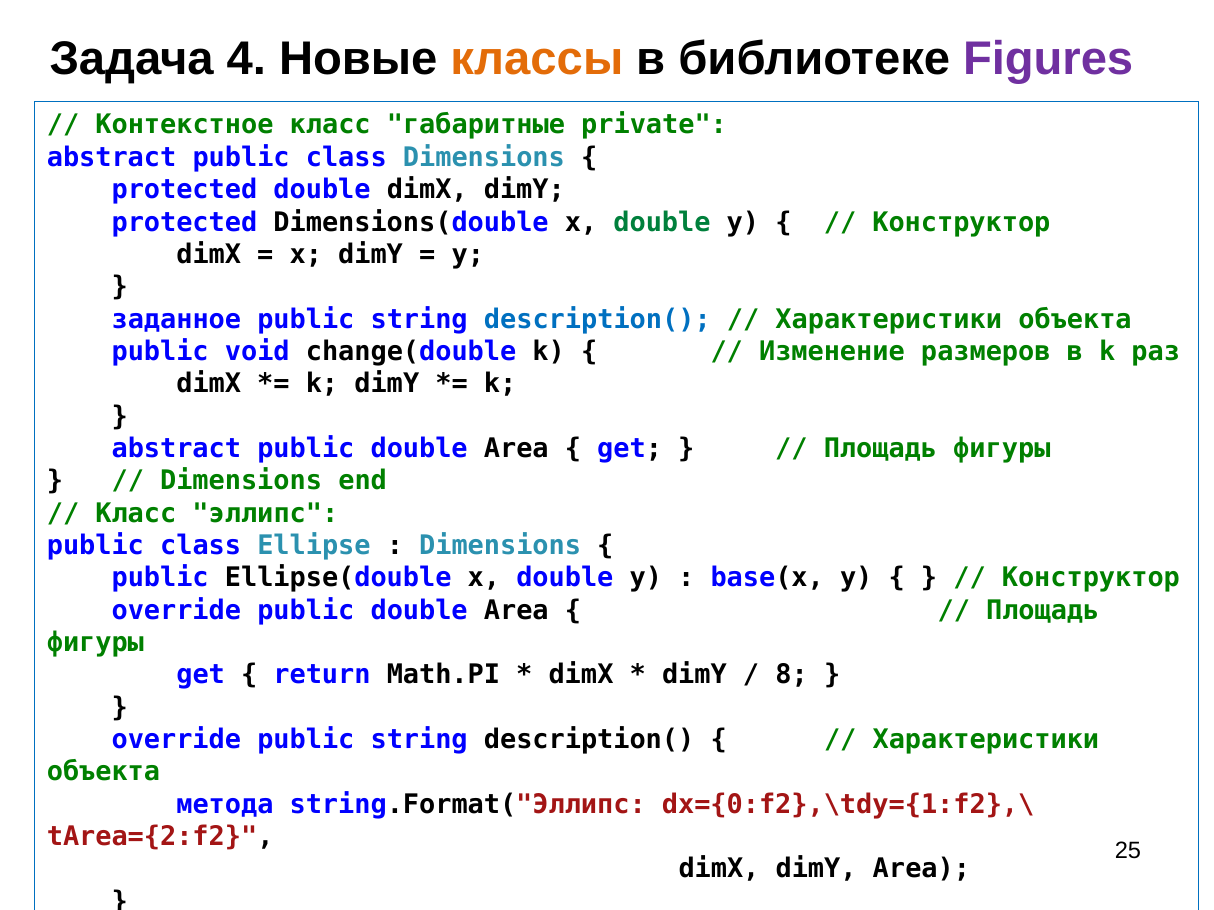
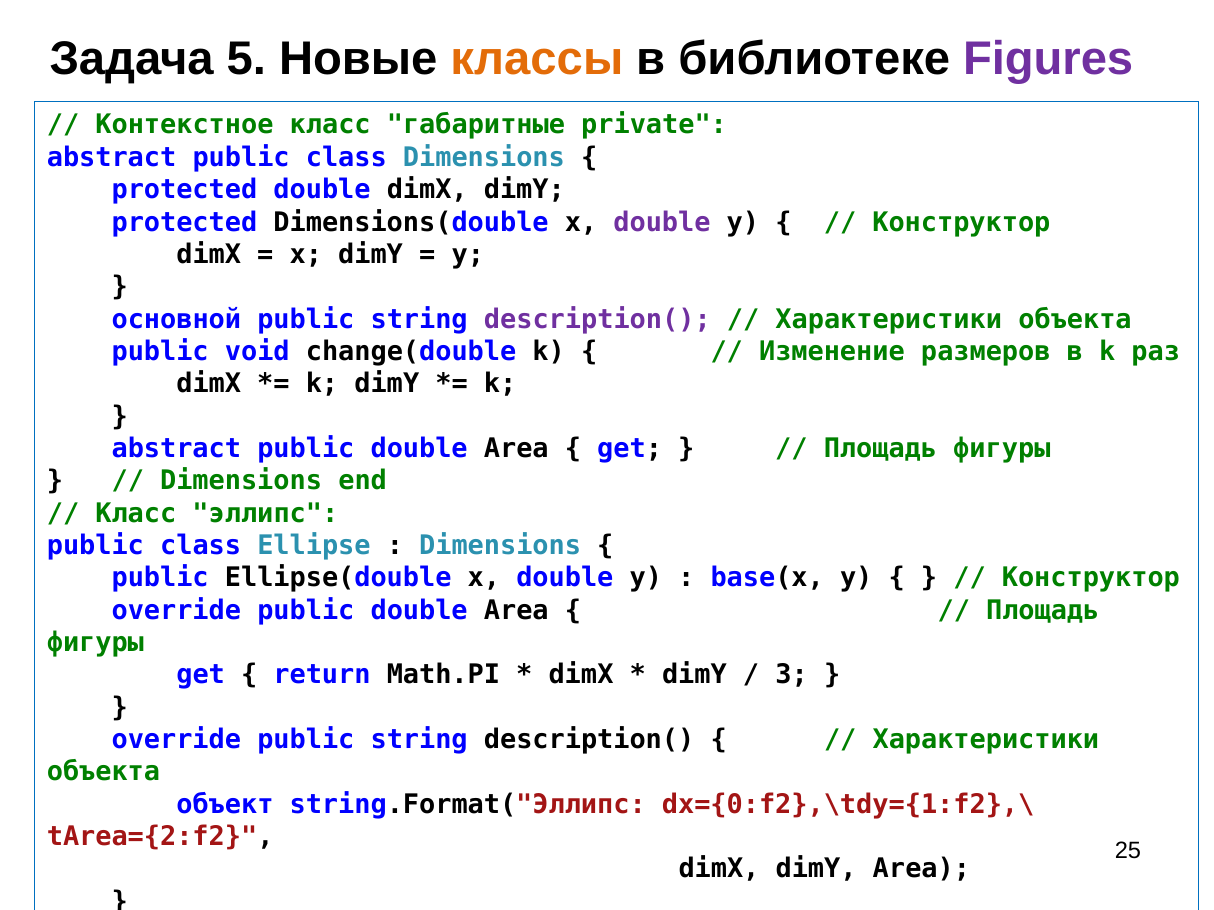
4: 4 -> 5
double at (662, 222) colour: green -> purple
заданное: заданное -> основной
description( at (597, 319) colour: blue -> purple
8: 8 -> 3
метода: метода -> объект
